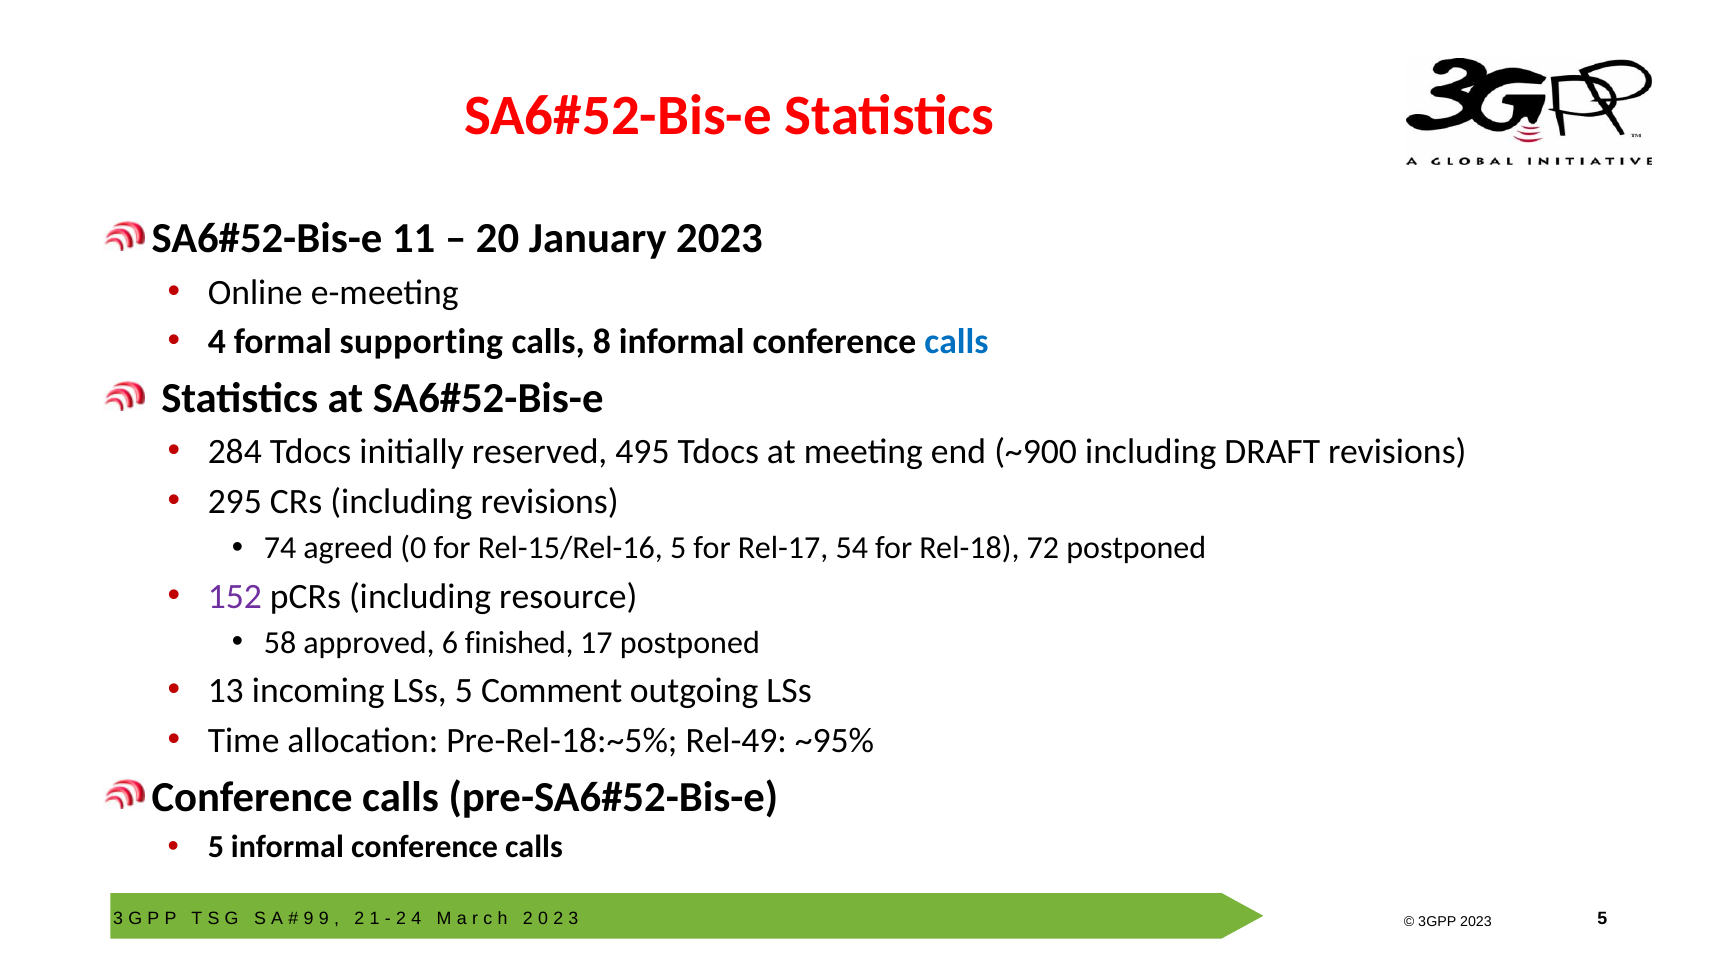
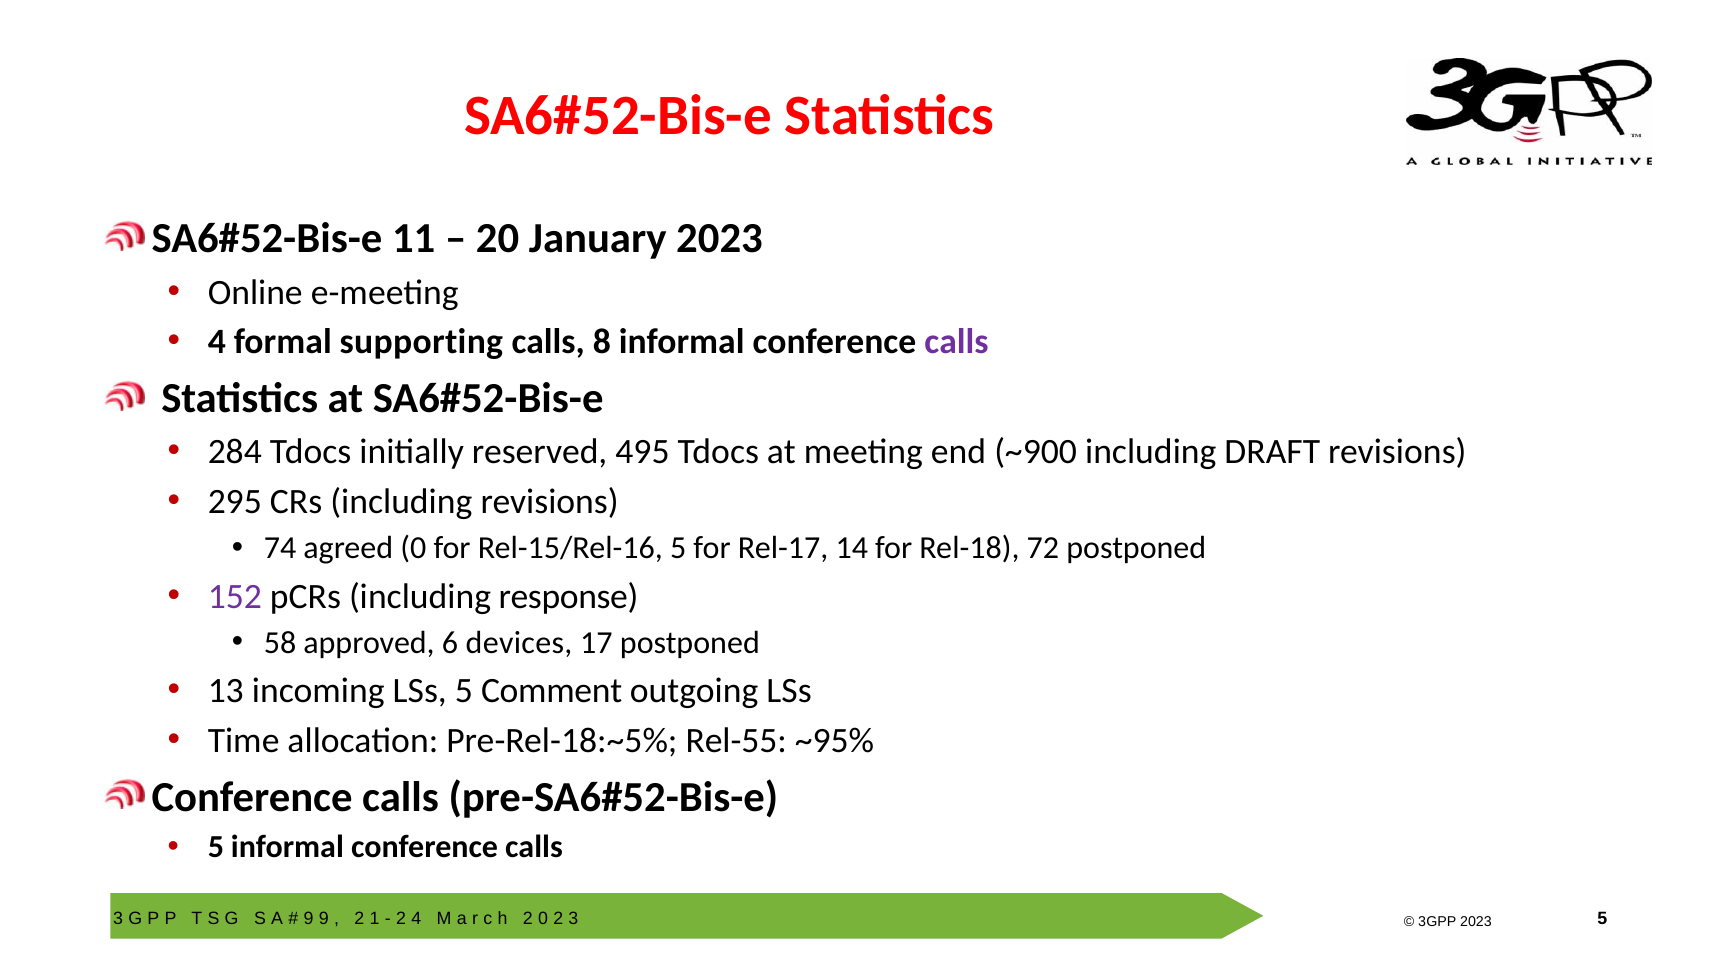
calls at (956, 342) colour: blue -> purple
54: 54 -> 14
resource: resource -> response
finished: finished -> devices
Rel-49: Rel-49 -> Rel-55
